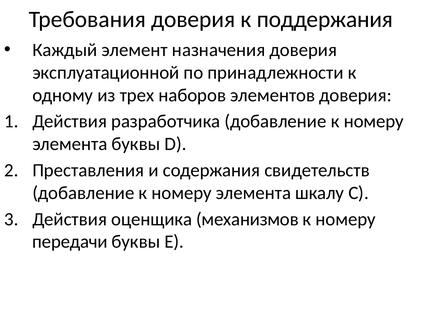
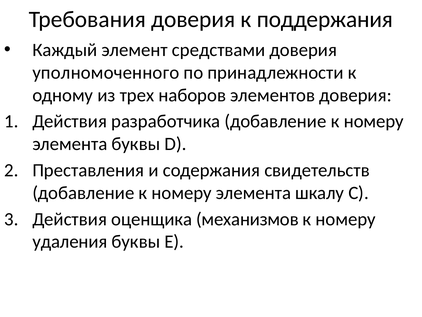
назначения: назначения -> средствами
эксплуатационной: эксплуатационной -> уполномоченного
передачи: передачи -> удаления
